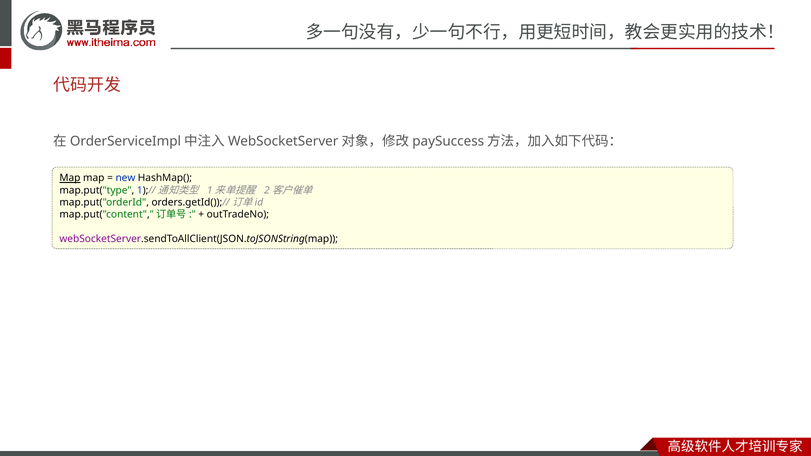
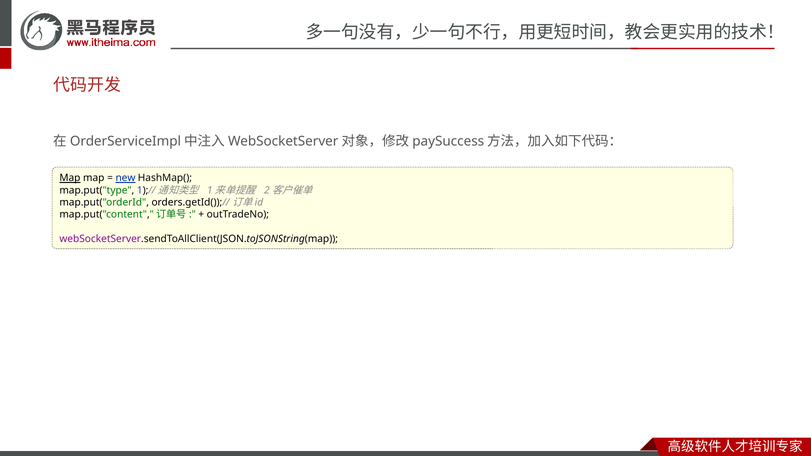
new underline: none -> present
